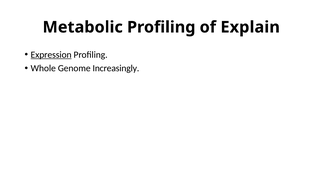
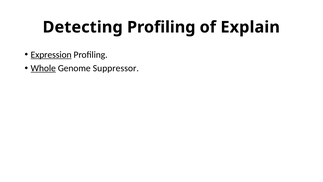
Metabolic: Metabolic -> Detecting
Whole underline: none -> present
Increasingly: Increasingly -> Suppressor
